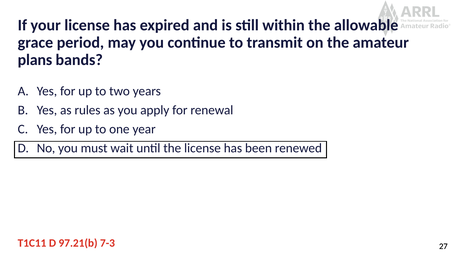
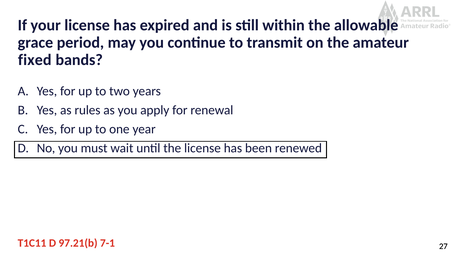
plans: plans -> fixed
7-3: 7-3 -> 7-1
